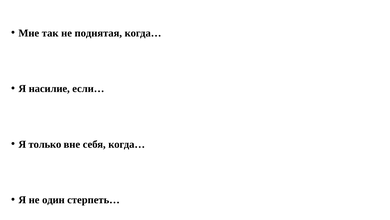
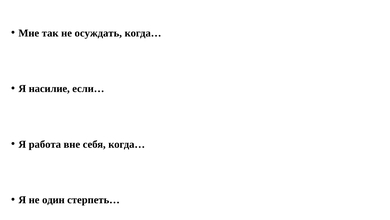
поднятая: поднятая -> осуждать
только: только -> работа
